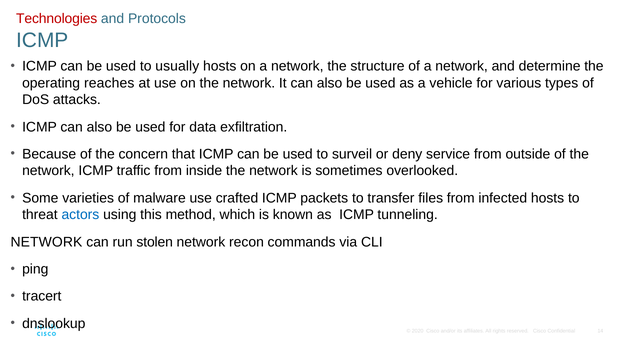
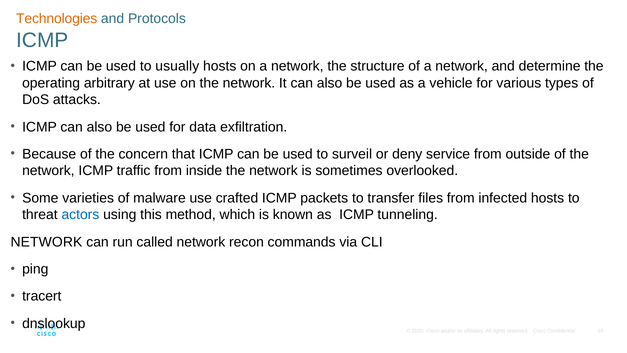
Technologies colour: red -> orange
reaches: reaches -> arbitrary
stolen: stolen -> called
